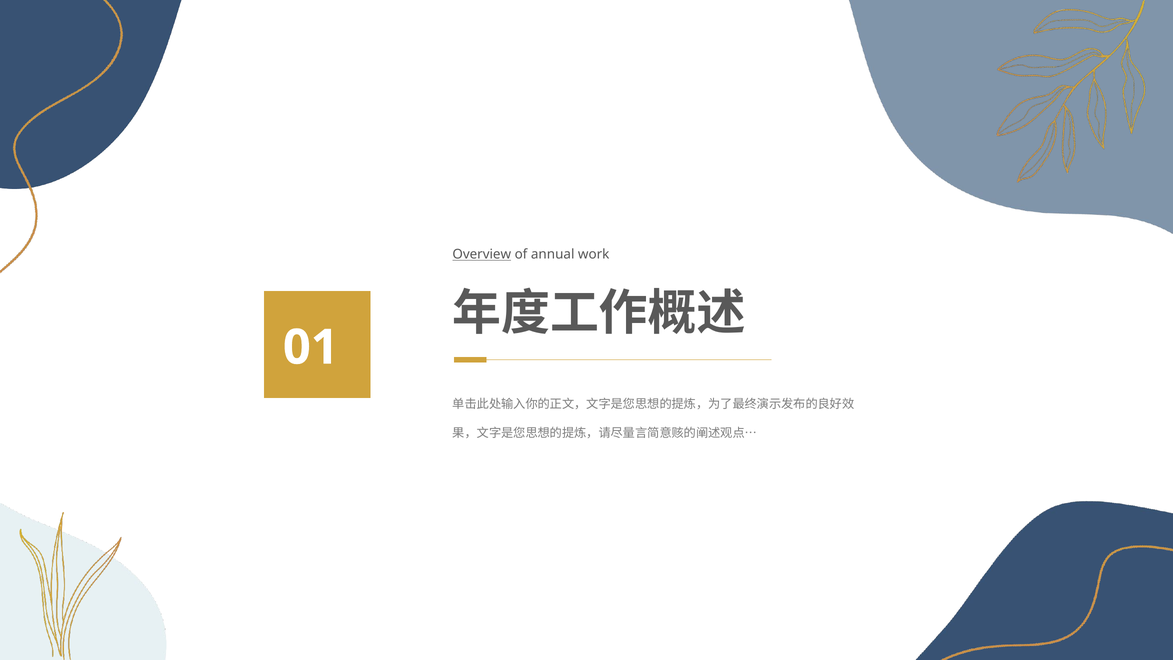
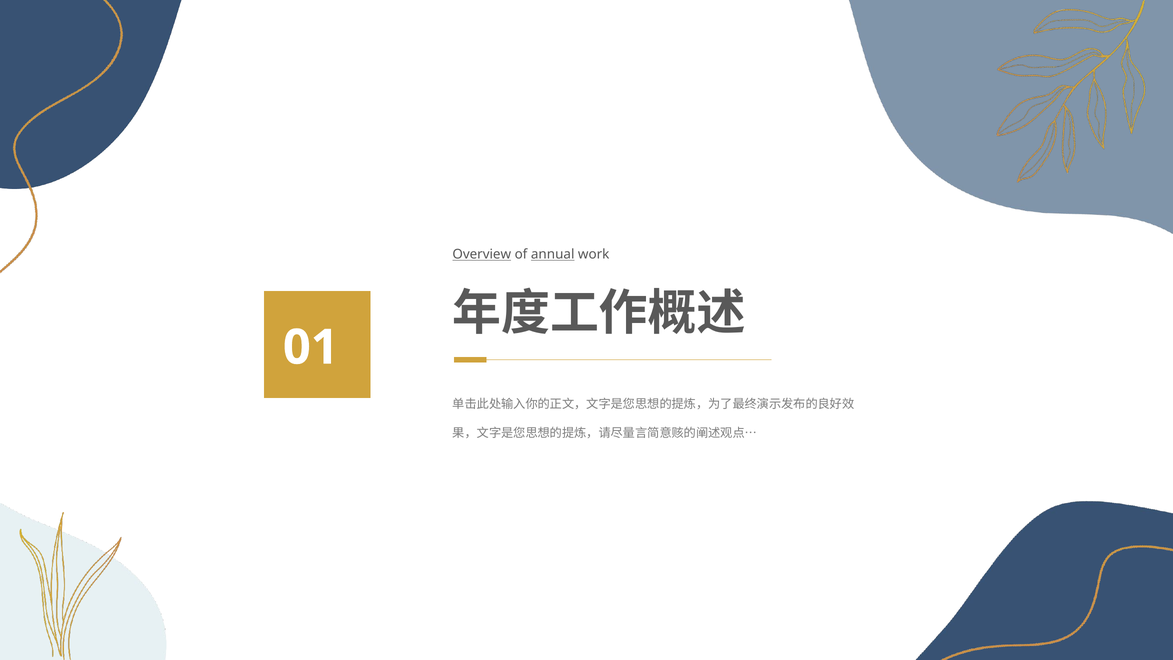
annual underline: none -> present
